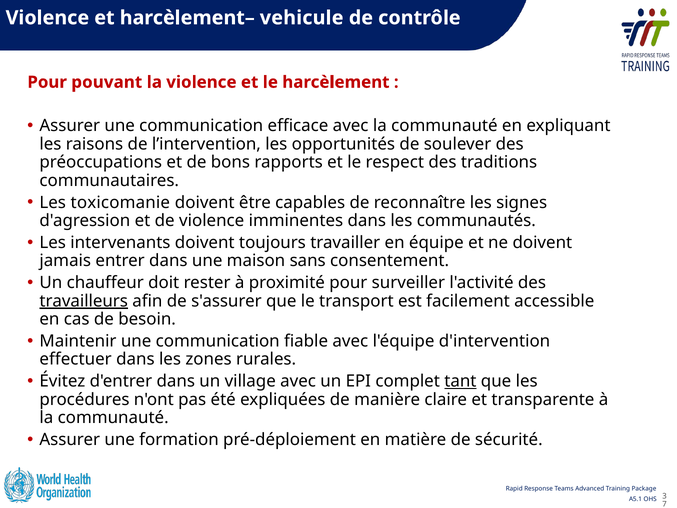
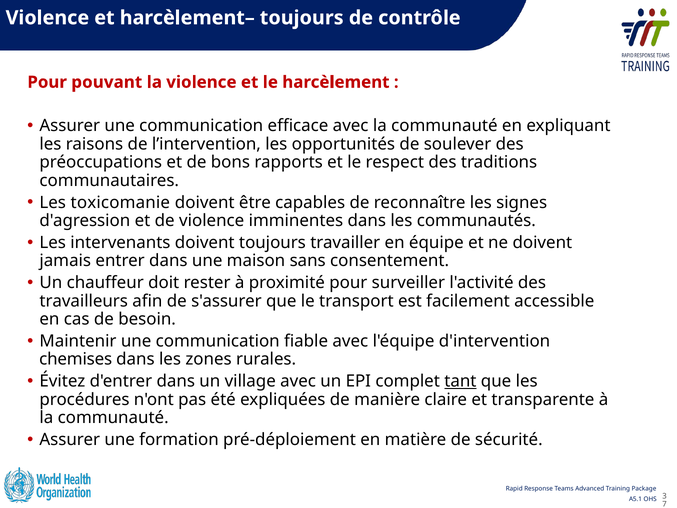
harcèlement– vehicule: vehicule -> toujours
travailleurs underline: present -> none
effectuer: effectuer -> chemises
